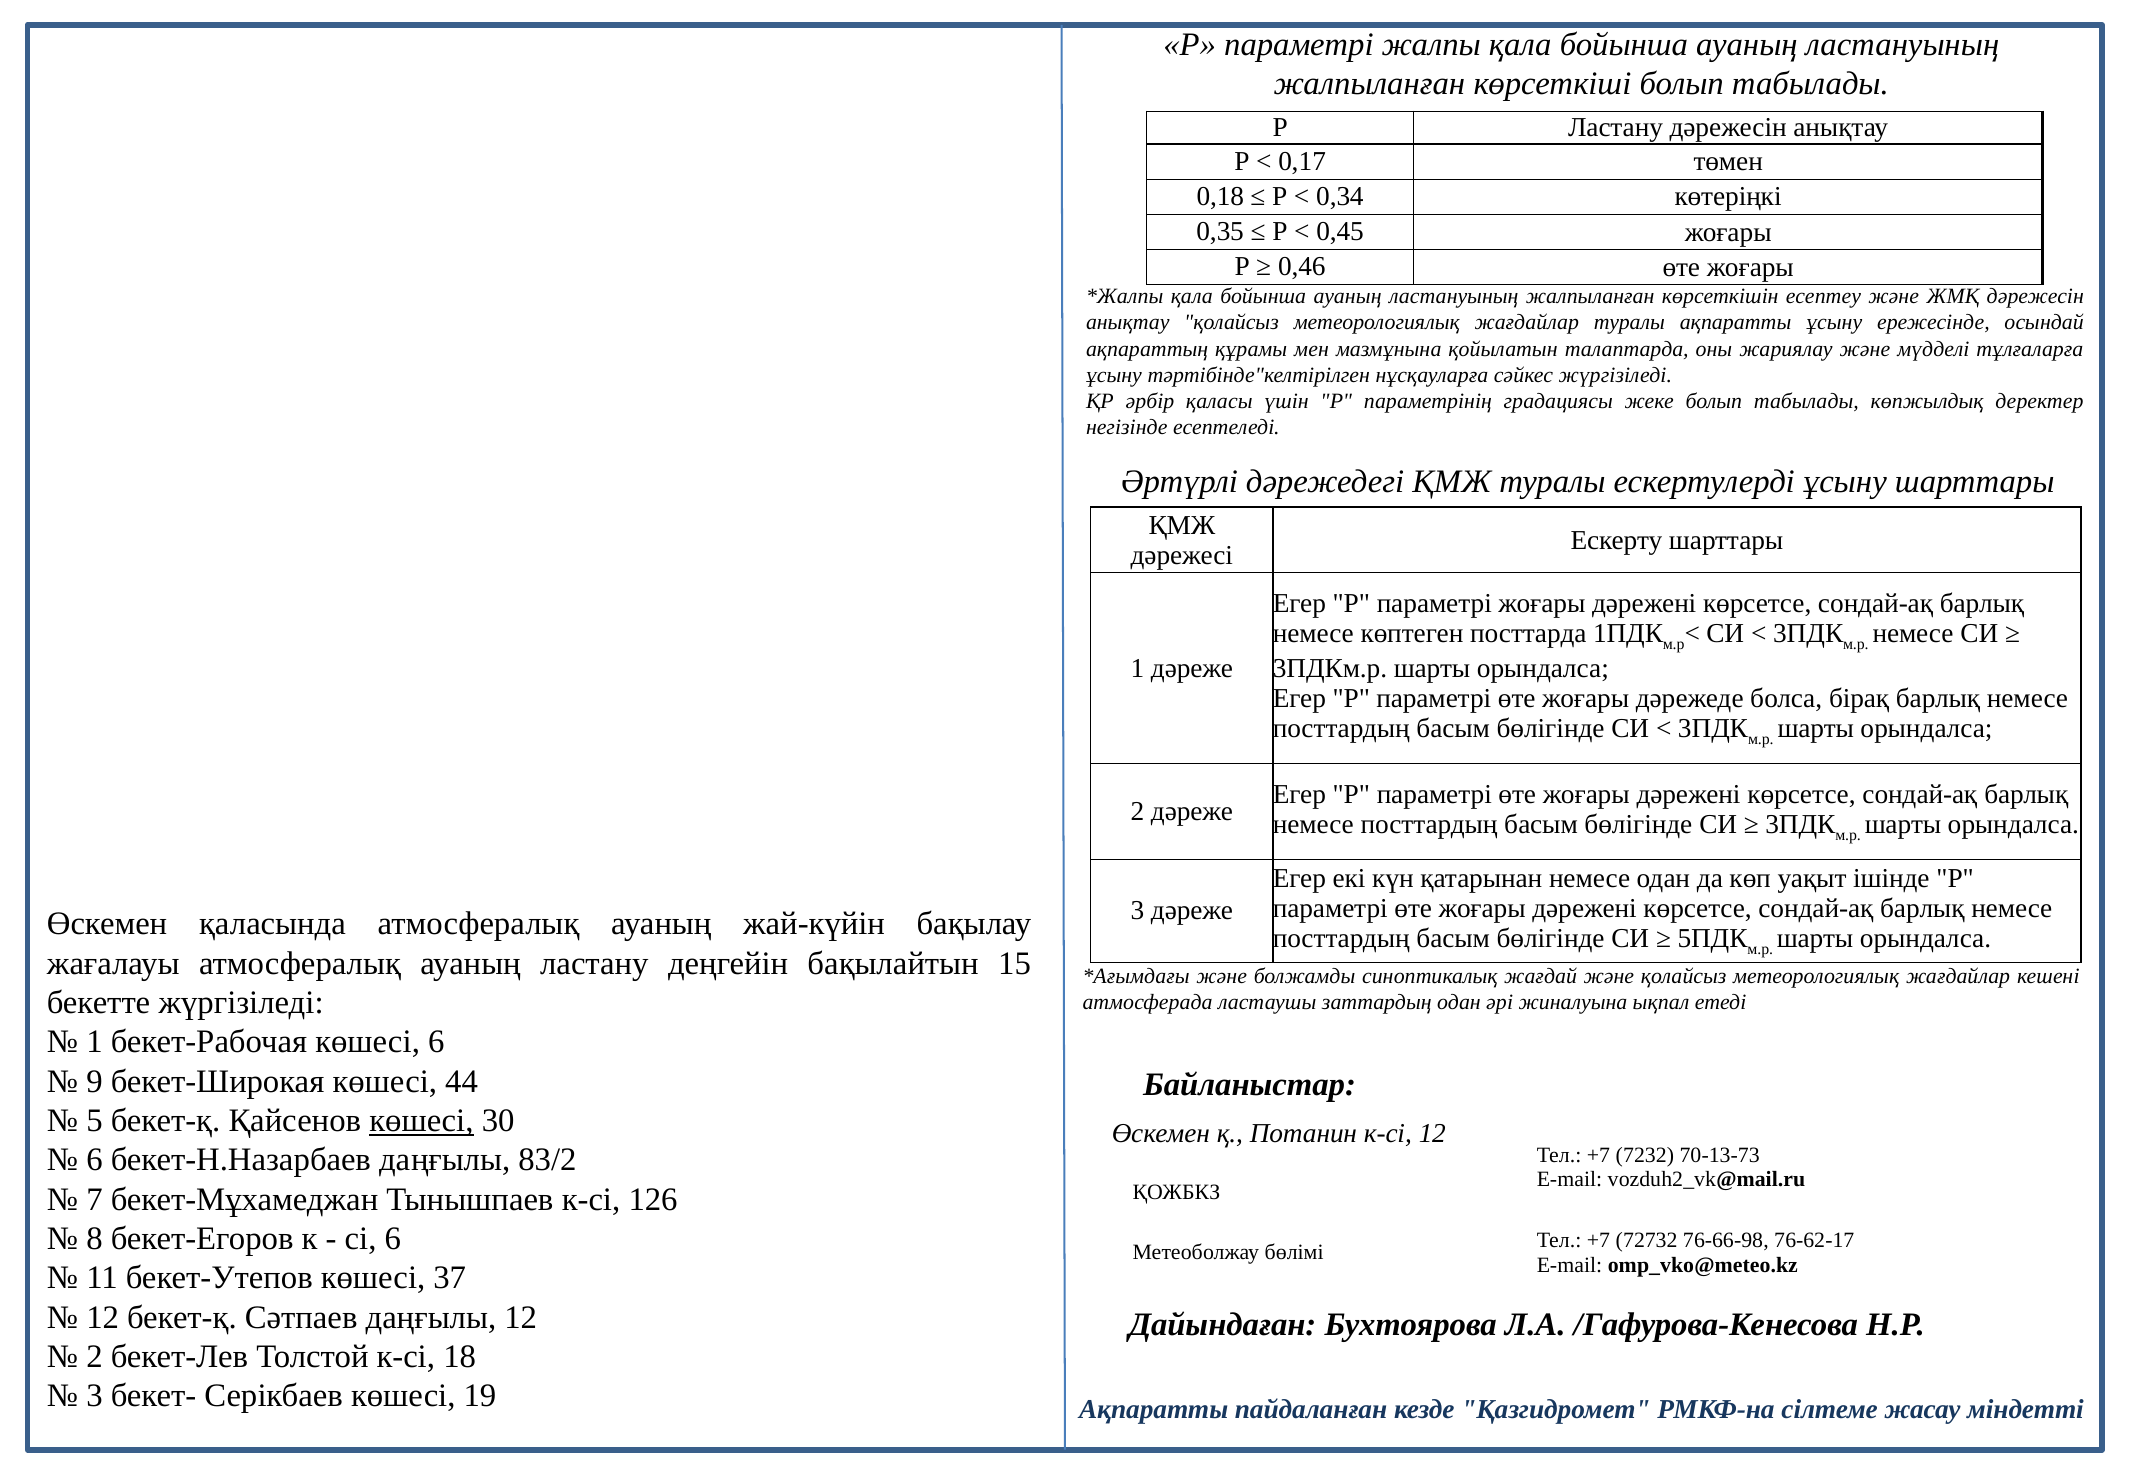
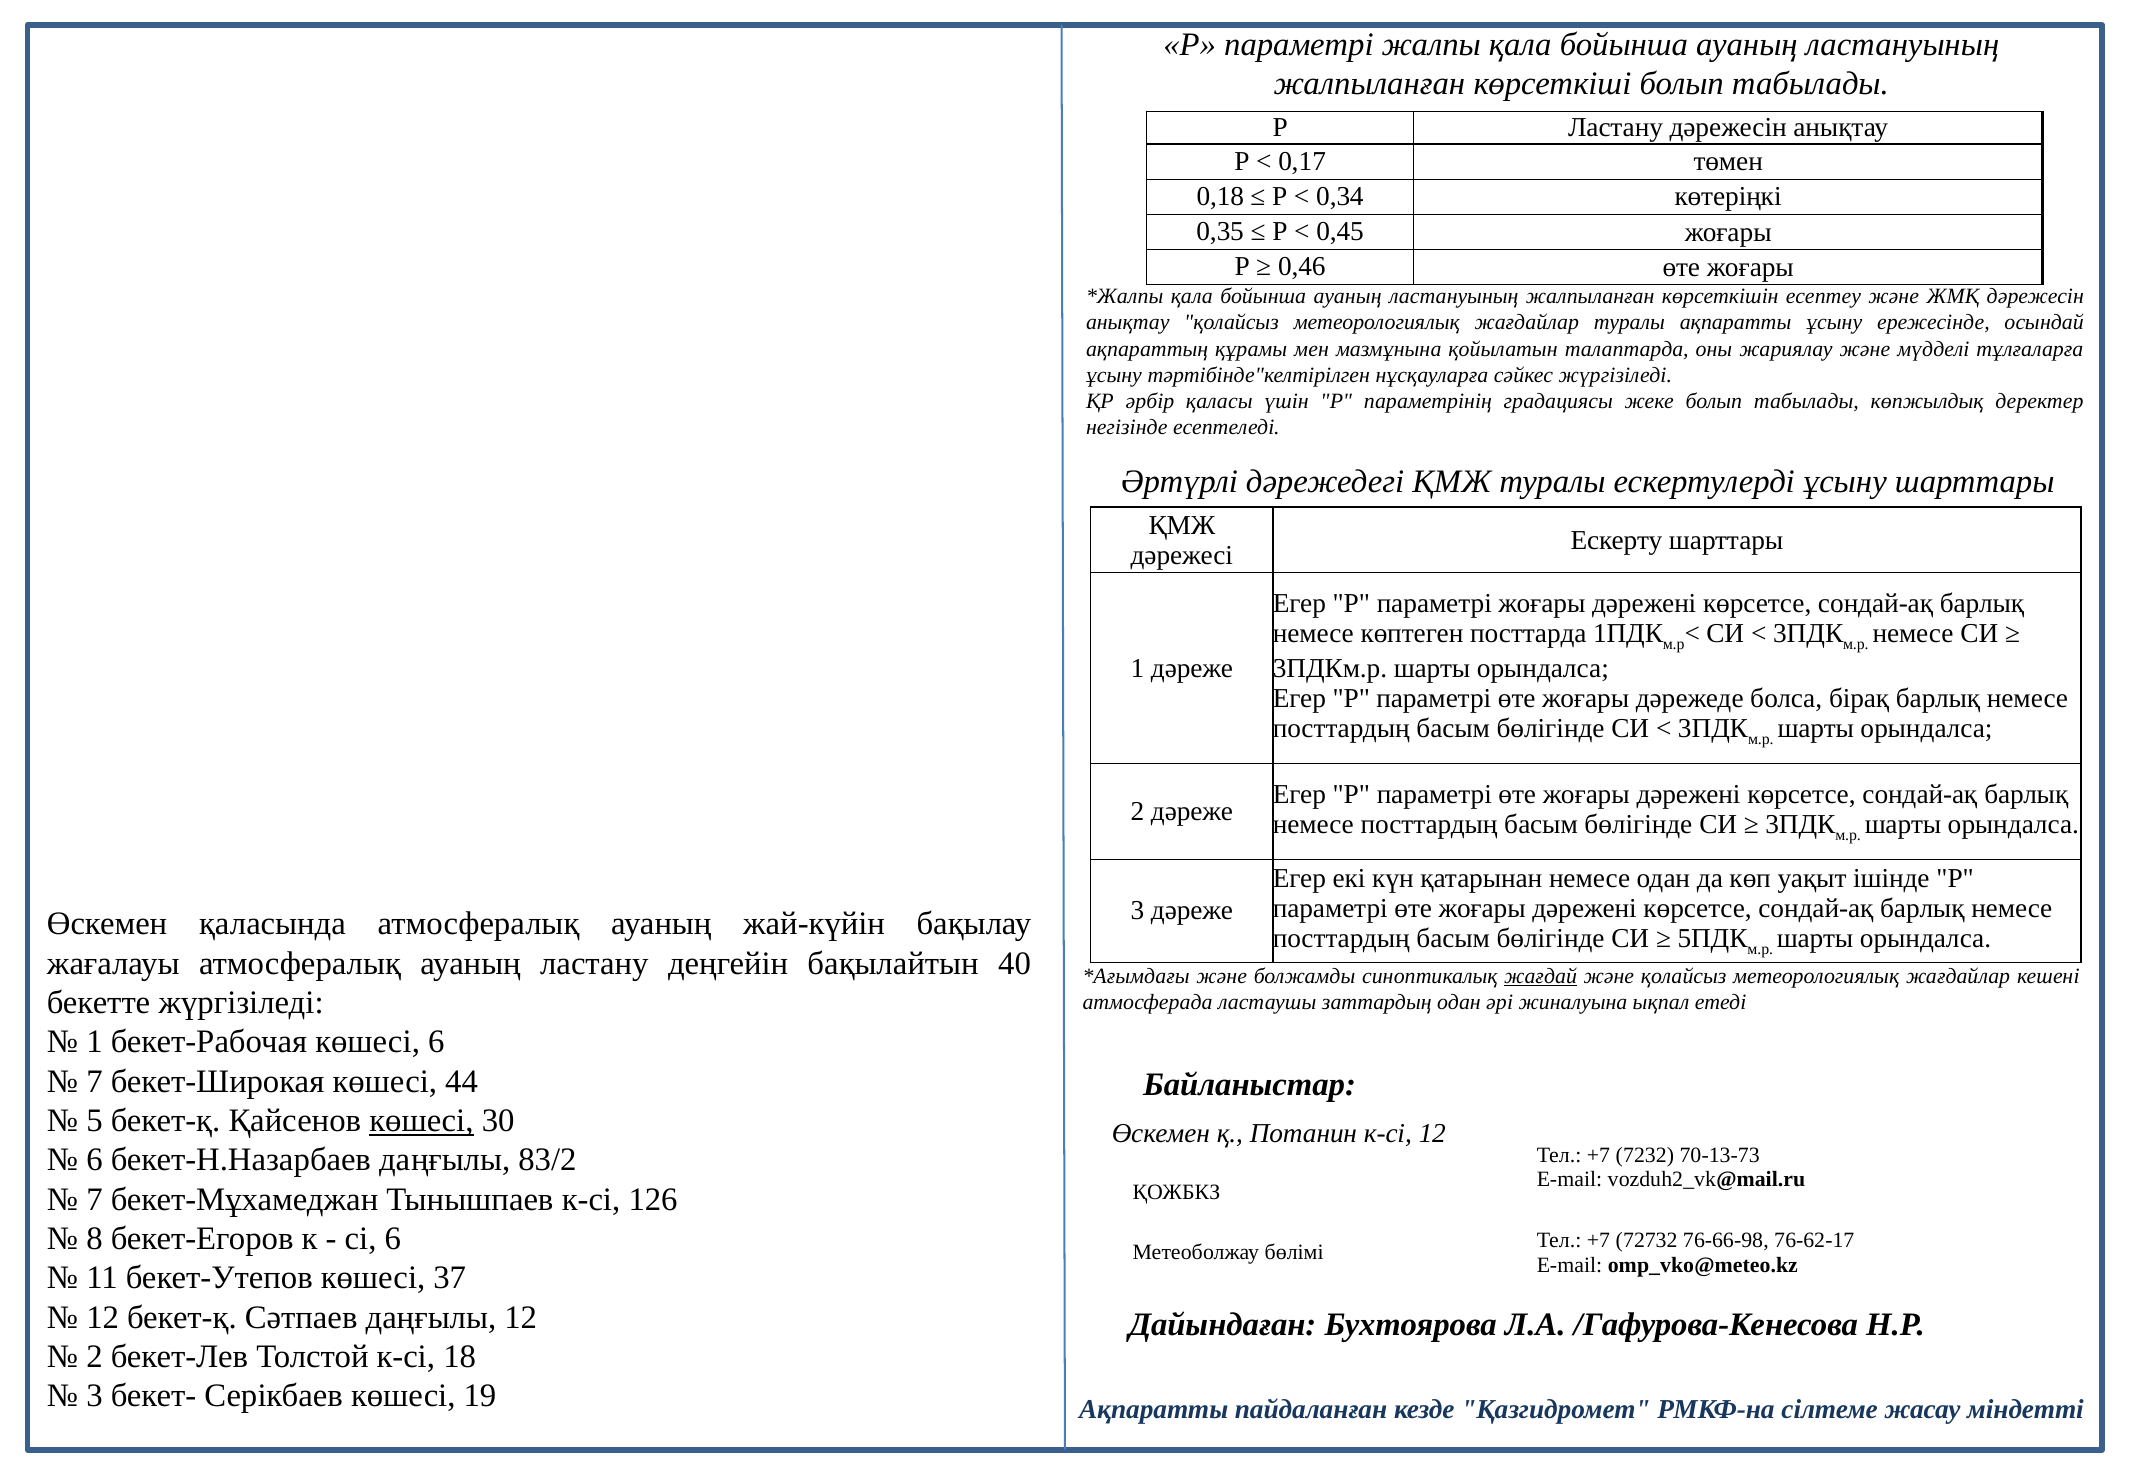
15: 15 -> 40
жағдай underline: none -> present
9 at (94, 1081): 9 -> 7
